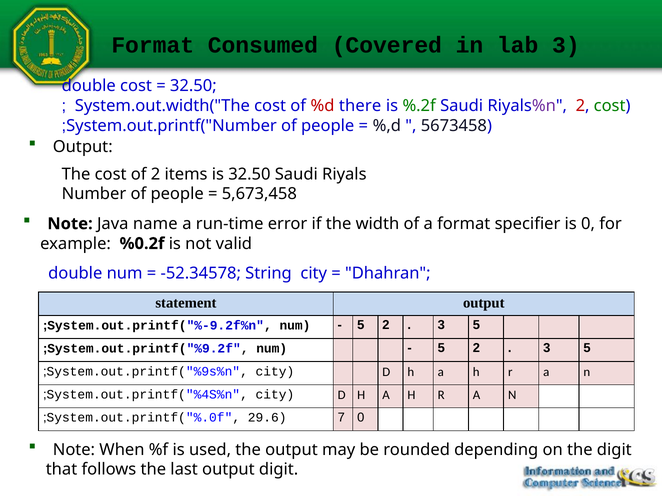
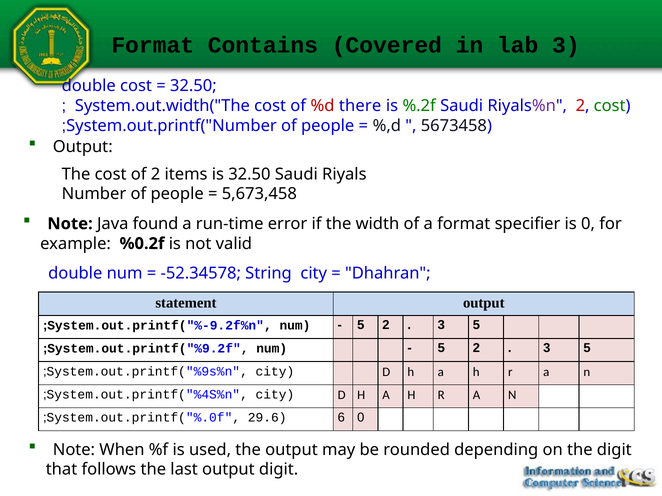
Consumed: Consumed -> Contains
name: name -> found
7: 7 -> 6
